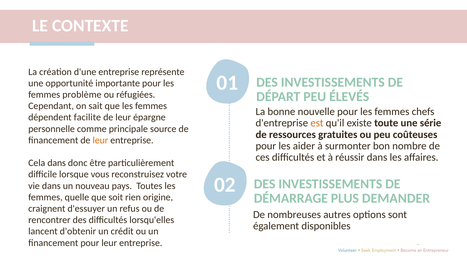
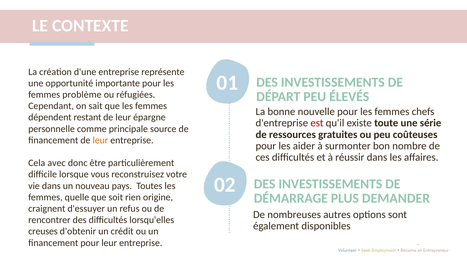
facilite: facilite -> restant
est colour: orange -> red
Cela dans: dans -> avec
lancent: lancent -> creuses
